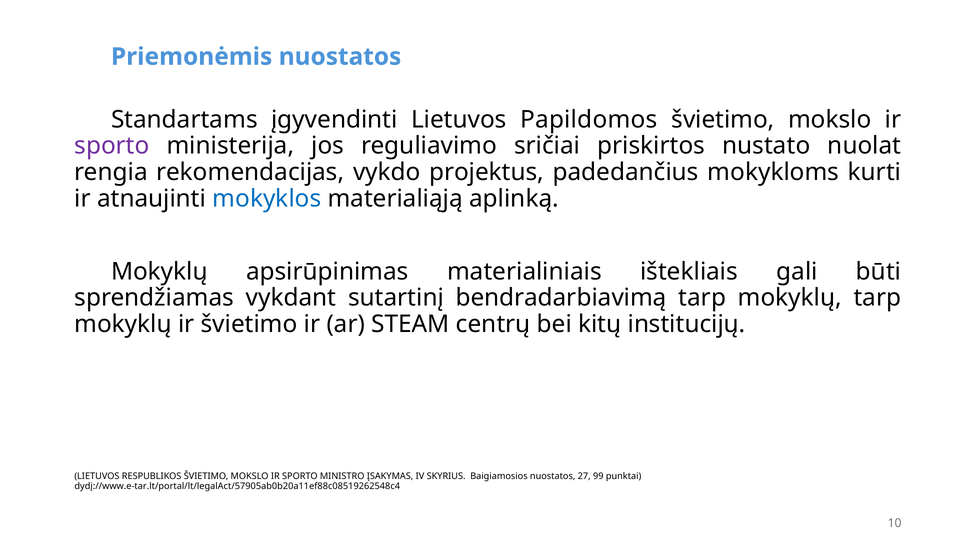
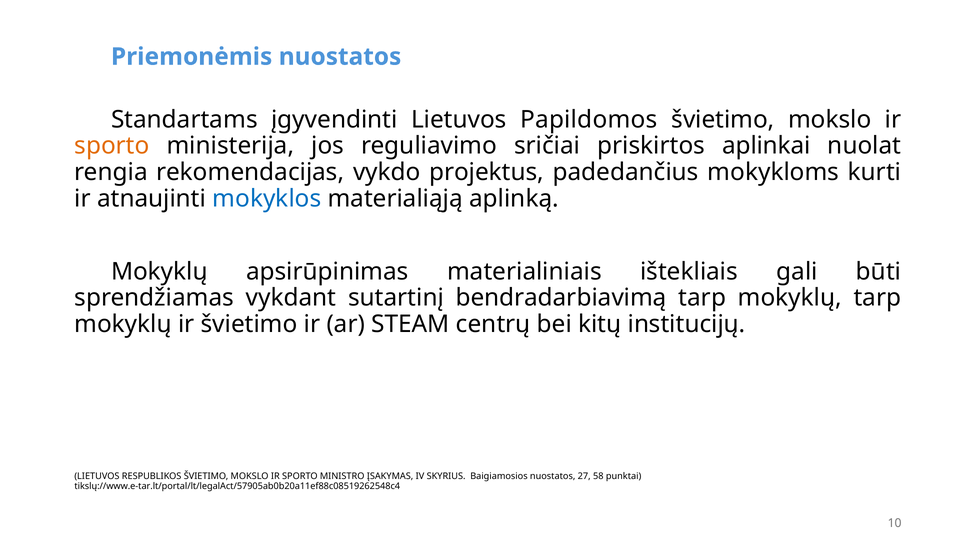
sporto at (112, 146) colour: purple -> orange
nustato: nustato -> aplinkai
99: 99 -> 58
dydį://www.e-tar.lt/portal/lt/legalAct/57905ab0b20a11ef88c08519262548c4: dydį://www.e-tar.lt/portal/lt/legalAct/57905ab0b20a11ef88c08519262548c4 -> tikslų://www.e-tar.lt/portal/lt/legalAct/57905ab0b20a11ef88c08519262548c4
